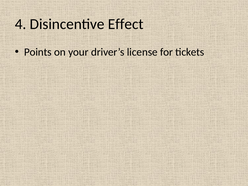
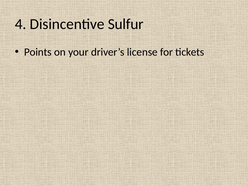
Effect: Effect -> Sulfur
